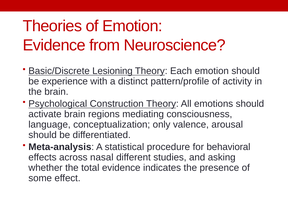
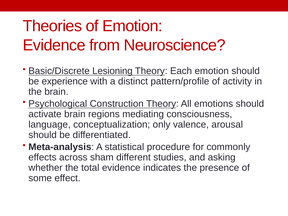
behavioral: behavioral -> commonly
nasal: nasal -> sham
